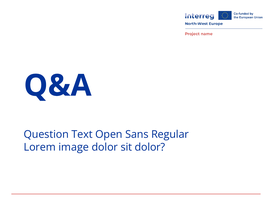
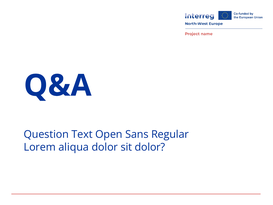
image: image -> aliqua
